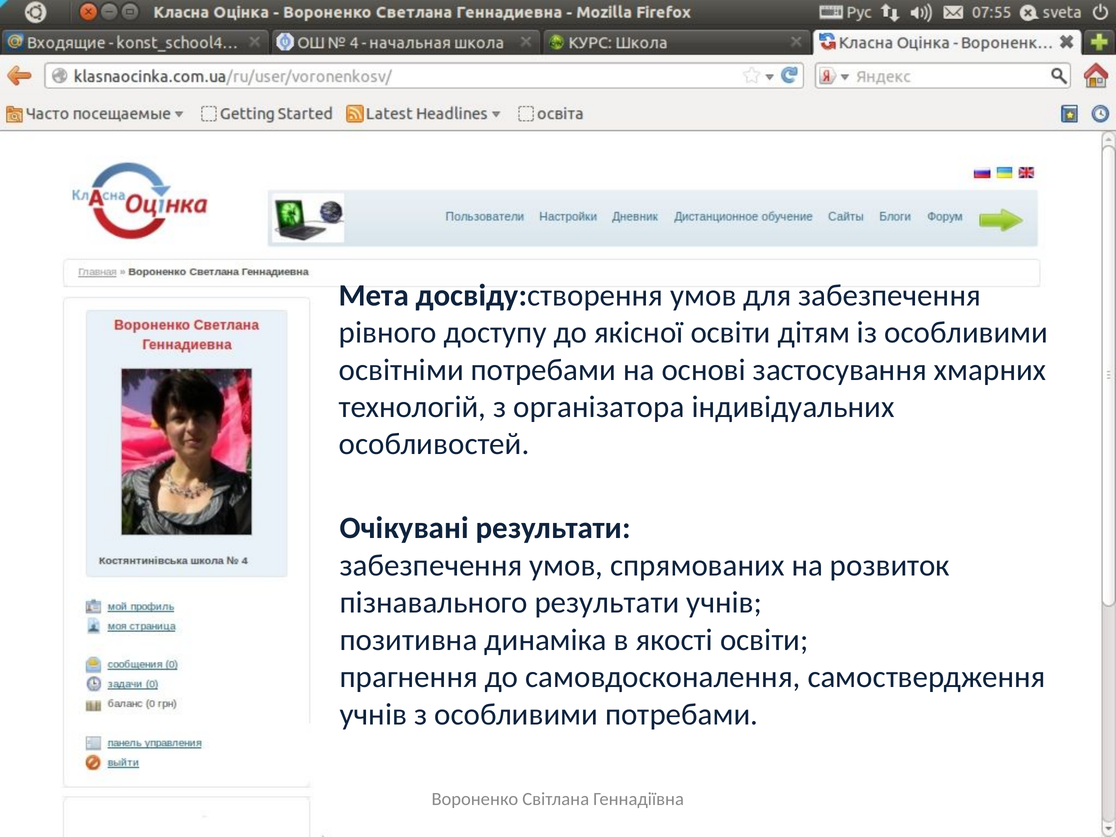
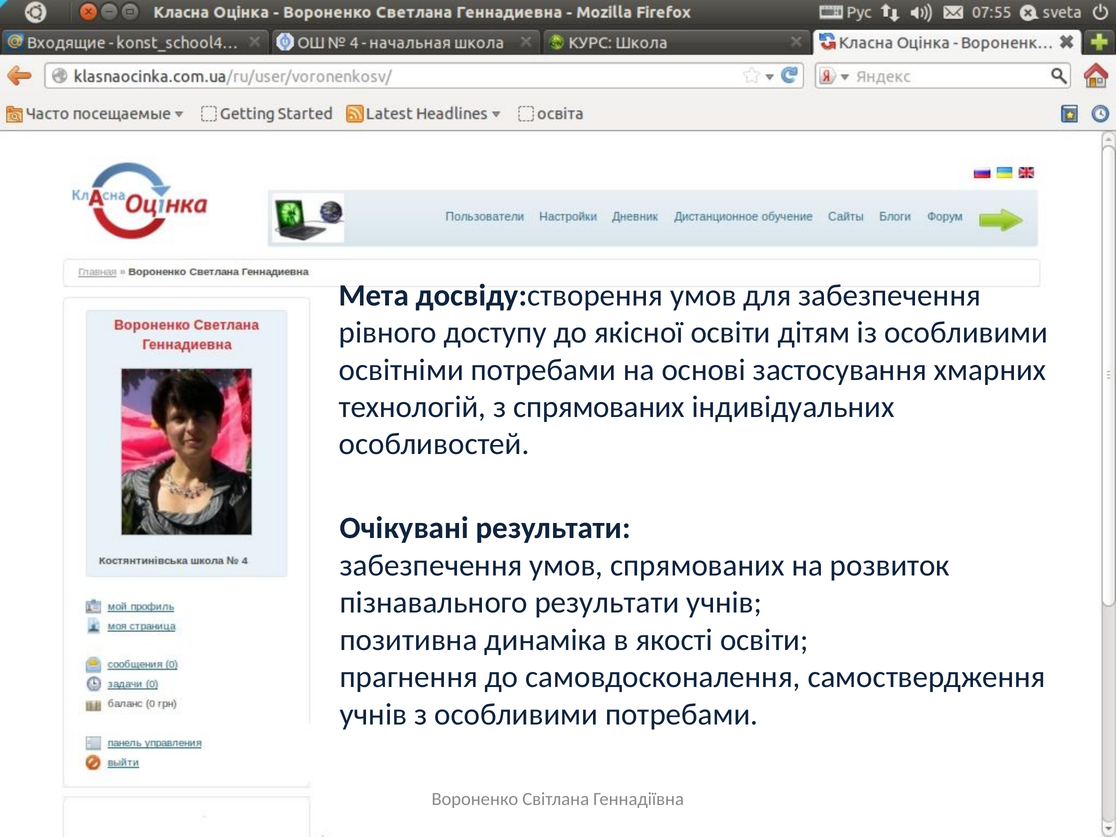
з організатора: організатора -> спрямованих
